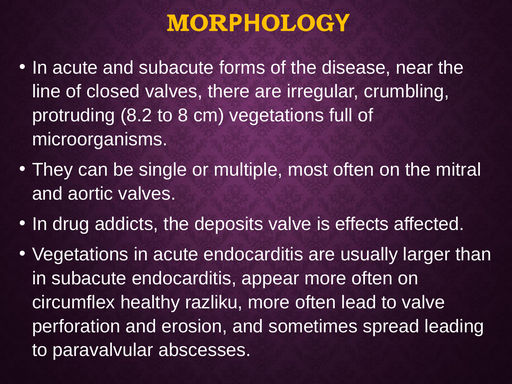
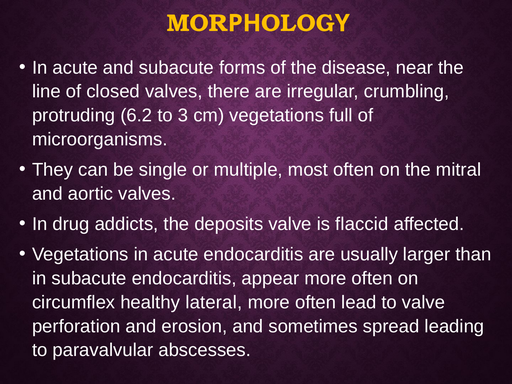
8.2: 8.2 -> 6.2
8: 8 -> 3
effects: effects -> flaccid
razliku: razliku -> lateral
